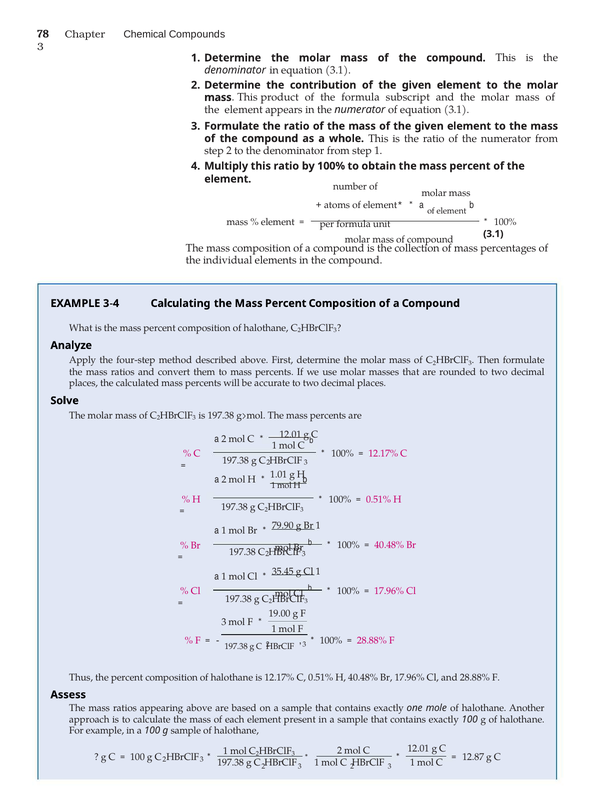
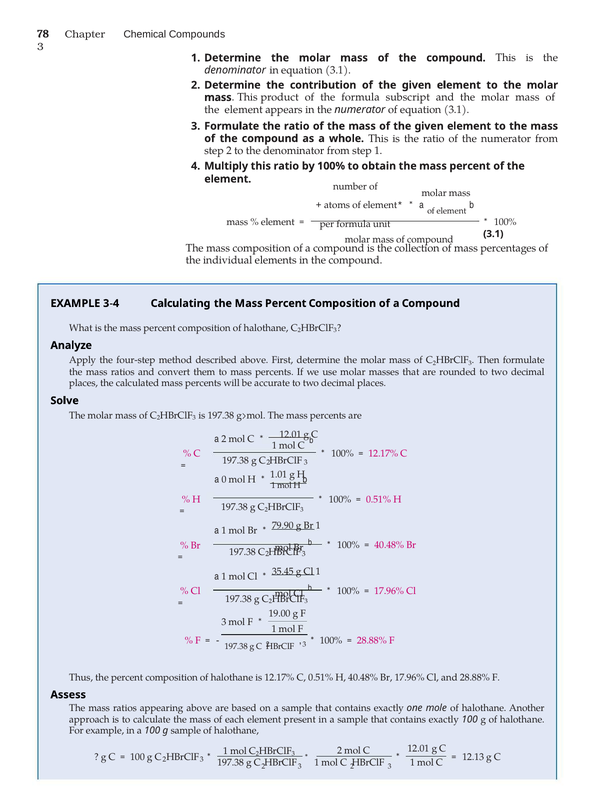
2 at (224, 479): 2 -> 0
12.87: 12.87 -> 12.13
